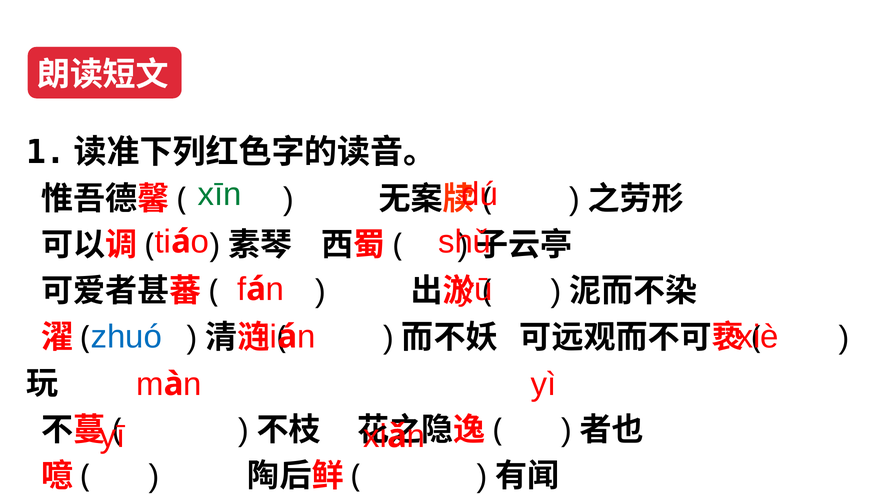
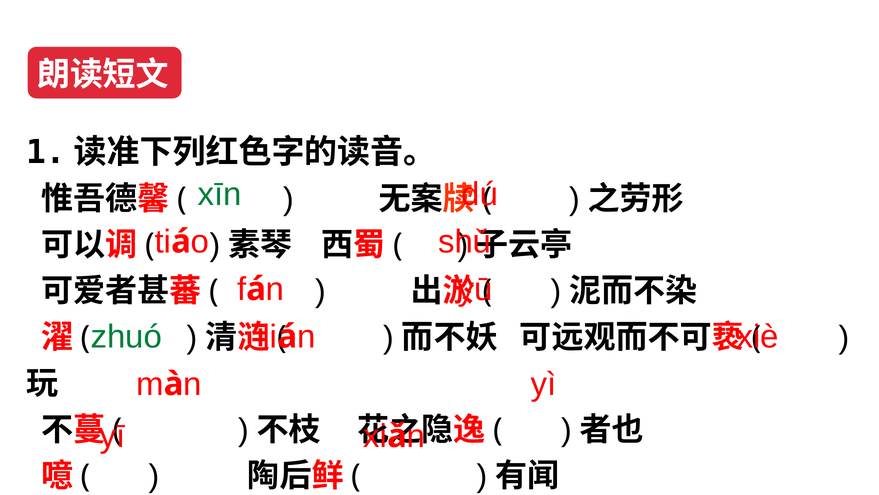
zhuó colour: blue -> green
